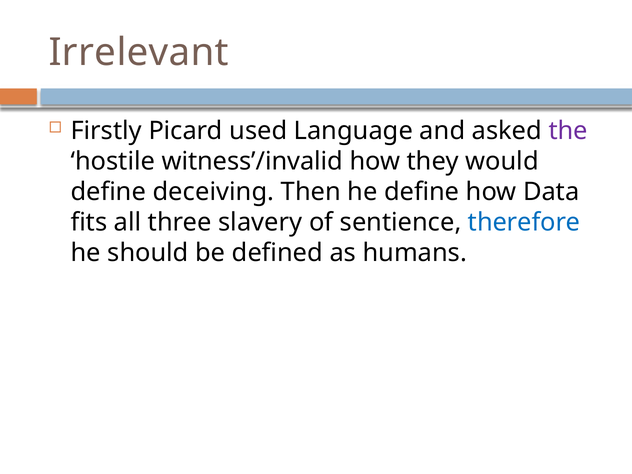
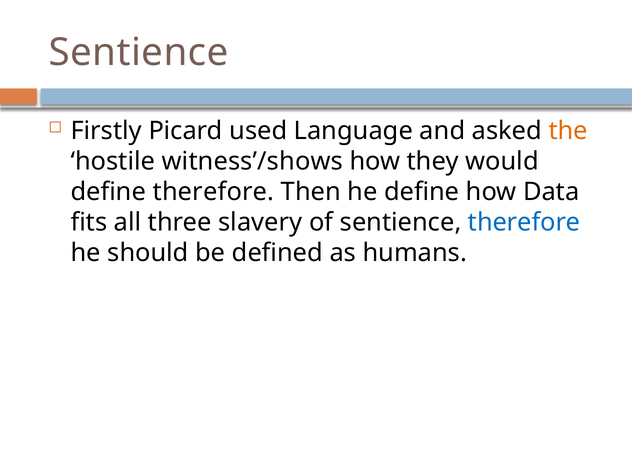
Irrelevant at (139, 53): Irrelevant -> Sentience
the colour: purple -> orange
witness’/invalid: witness’/invalid -> witness’/shows
define deceiving: deceiving -> therefore
